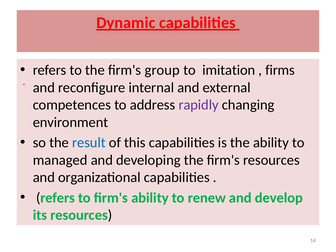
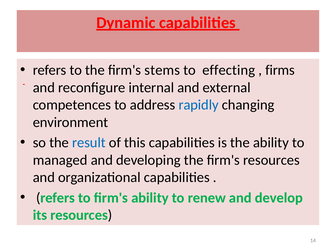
group: group -> stems
imitation: imitation -> effecting
rapidly colour: purple -> blue
